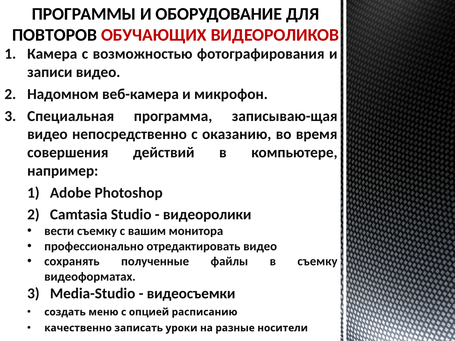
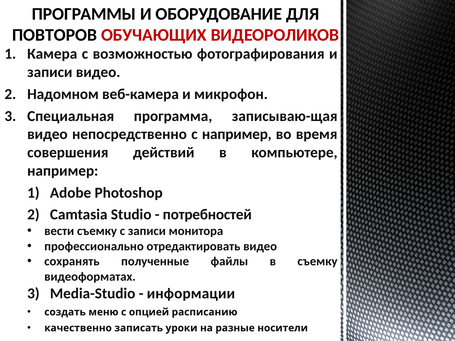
с оказанию: оказанию -> например
видеоролики: видеоролики -> потребностей
с вашим: вашим -> записи
видеосъемки: видеосъемки -> информации
